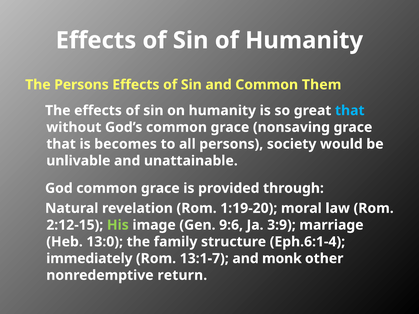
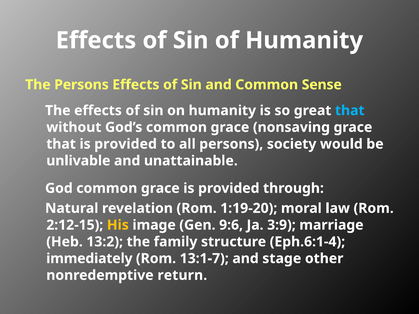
Them: Them -> Sense
that is becomes: becomes -> provided
His colour: light green -> yellow
13:0: 13:0 -> 13:2
monk: monk -> stage
